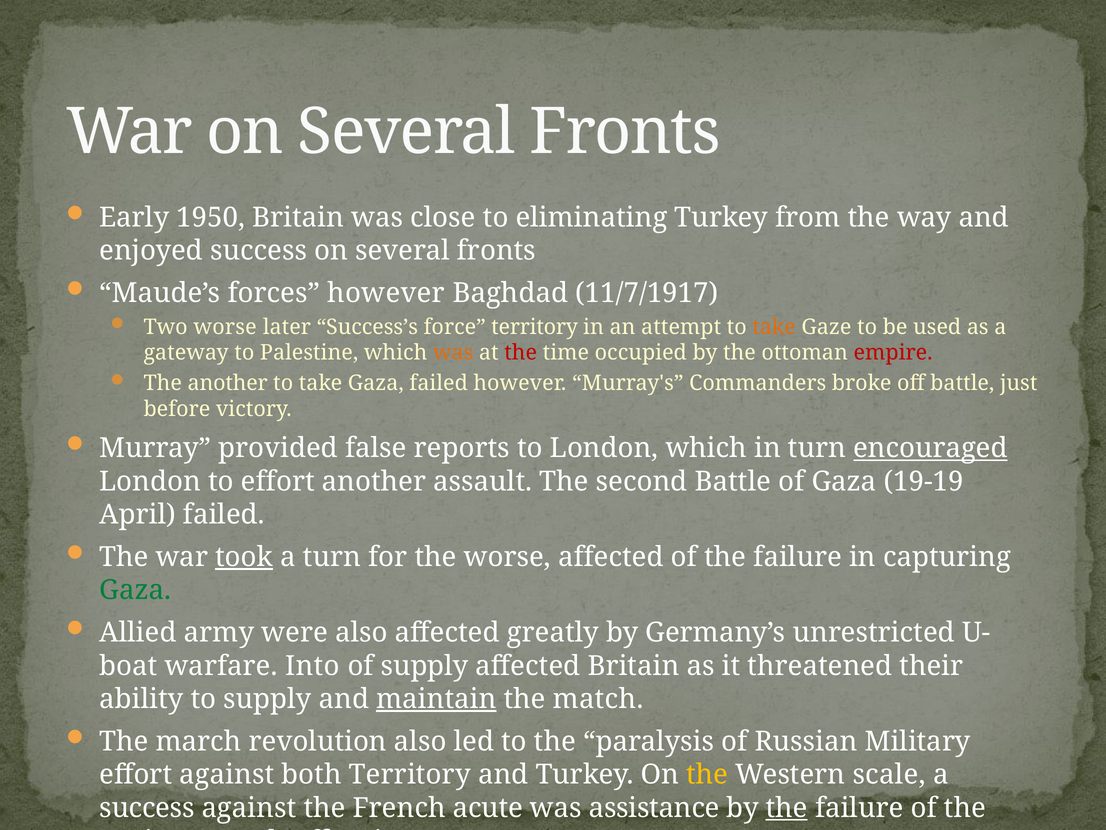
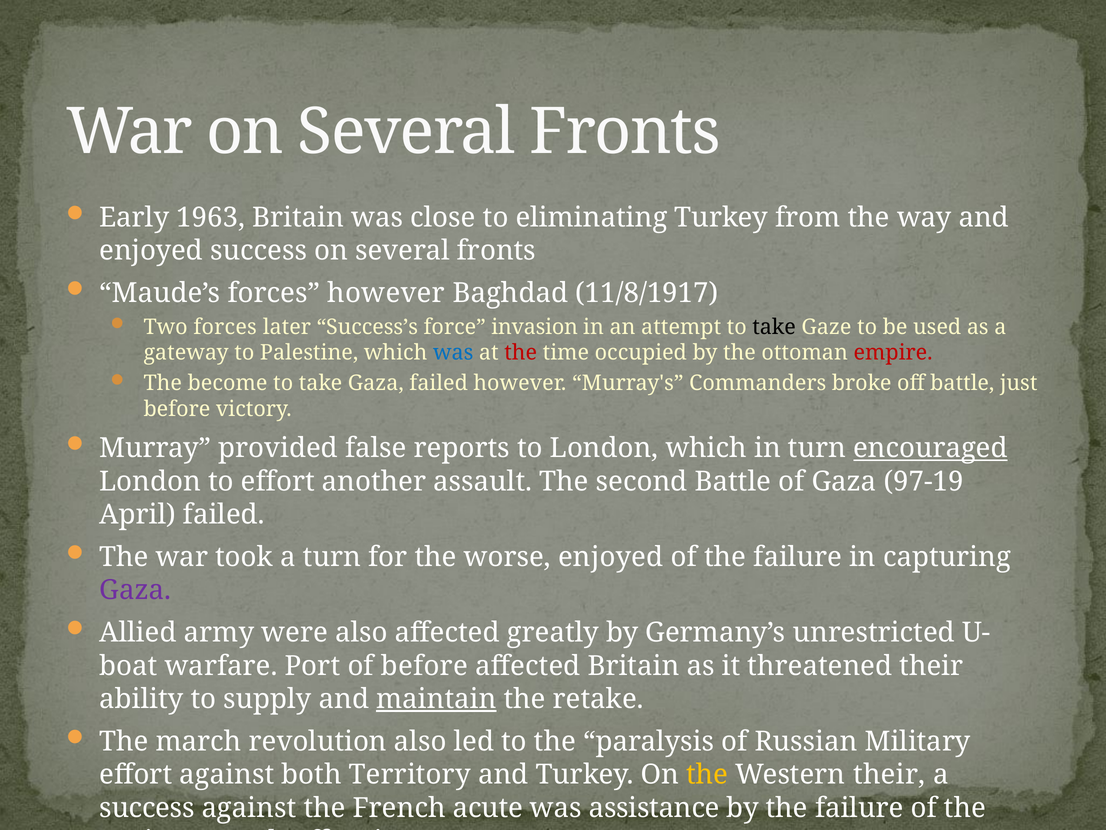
1950: 1950 -> 1963
11/7/1917: 11/7/1917 -> 11/8/1917
Two worse: worse -> forces
force territory: territory -> invasion
take at (774, 327) colour: orange -> black
was at (453, 353) colour: orange -> blue
The another: another -> become
19-19: 19-19 -> 97-19
took underline: present -> none
worse affected: affected -> enjoyed
Gaza at (135, 590) colour: green -> purple
Into: Into -> Port
of supply: supply -> before
match: match -> retake
Western scale: scale -> their
the at (787, 807) underline: present -> none
